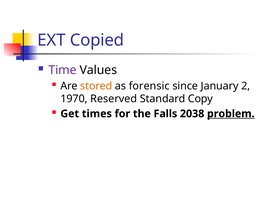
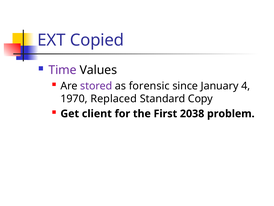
stored colour: orange -> purple
2: 2 -> 4
Reserved: Reserved -> Replaced
times: times -> client
Falls: Falls -> First
problem underline: present -> none
